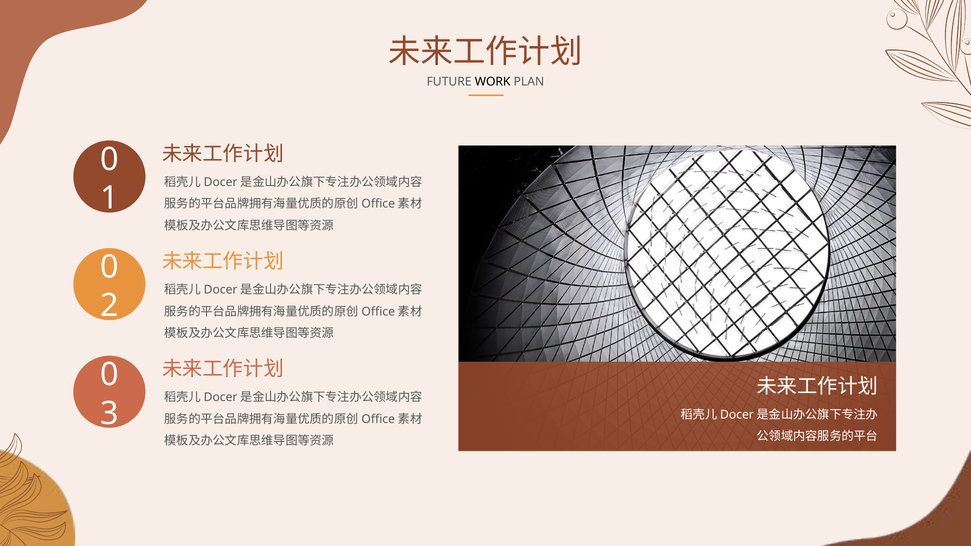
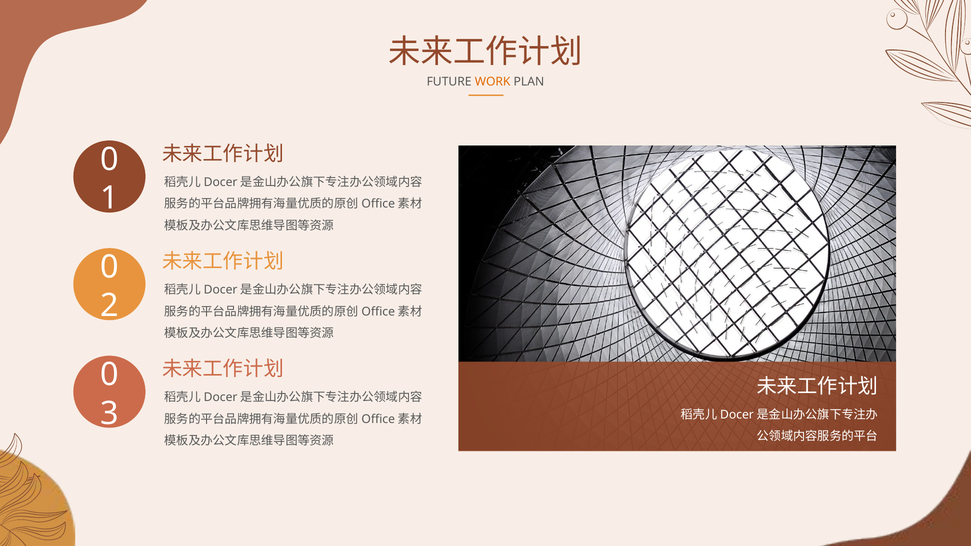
WORK colour: black -> orange
